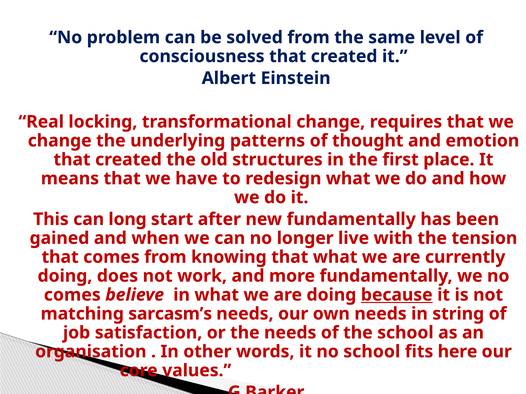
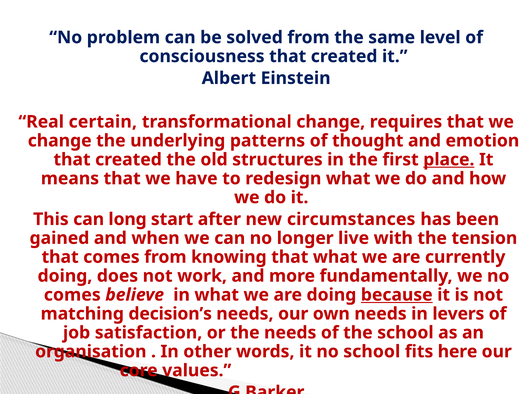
locking: locking -> certain
place underline: none -> present
new fundamentally: fundamentally -> circumstances
sarcasm’s: sarcasm’s -> decision’s
string: string -> levers
